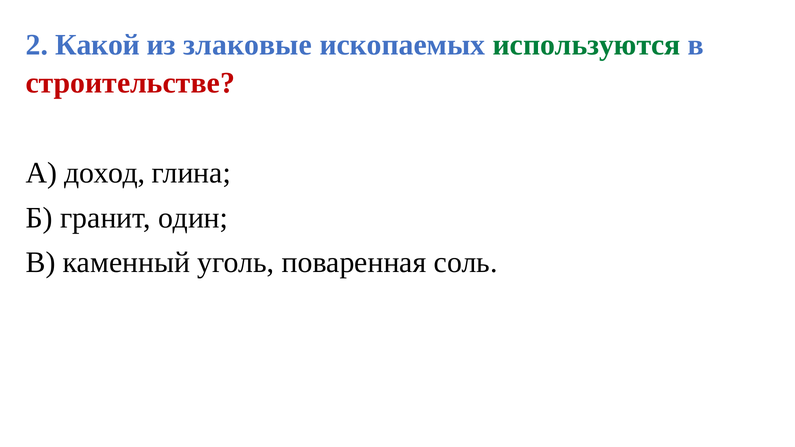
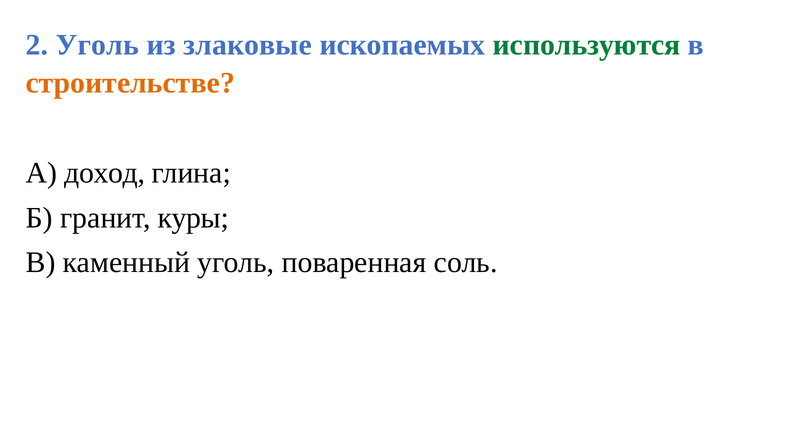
2 Какой: Какой -> Уголь
строительстве colour: red -> orange
один: один -> куры
